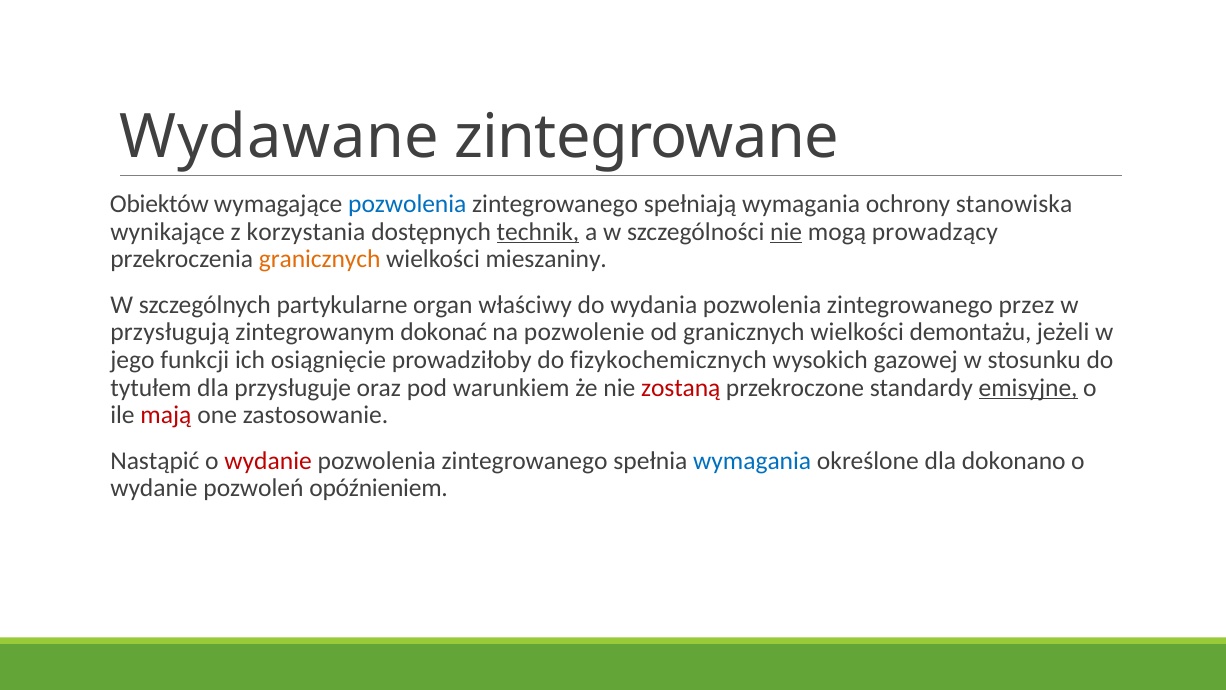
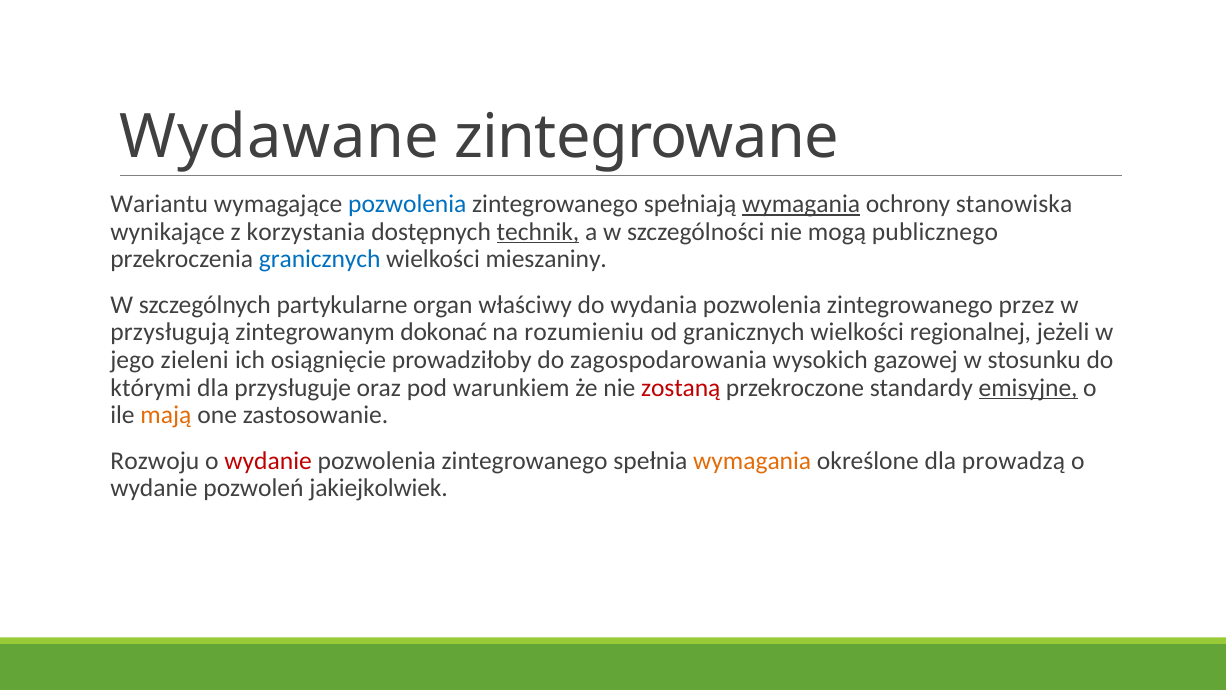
Obiektów: Obiektów -> Wariantu
wymagania at (801, 204) underline: none -> present
nie at (786, 232) underline: present -> none
prowadzący: prowadzący -> publicznego
granicznych at (320, 259) colour: orange -> blue
pozwolenie: pozwolenie -> rozumieniu
demontażu: demontażu -> regionalnej
funkcji: funkcji -> zieleni
fizykochemicznych: fizykochemicznych -> zagospodarowania
tytułem: tytułem -> którymi
mają colour: red -> orange
Nastąpić: Nastąpić -> Rozwoju
wymagania at (752, 461) colour: blue -> orange
dokonano: dokonano -> prowadzą
opóźnieniem: opóźnieniem -> jakiejkolwiek
